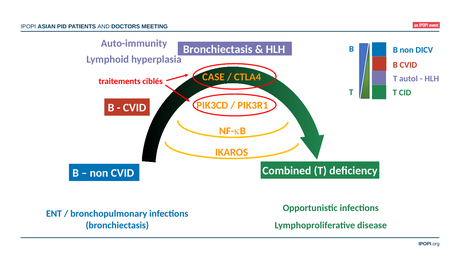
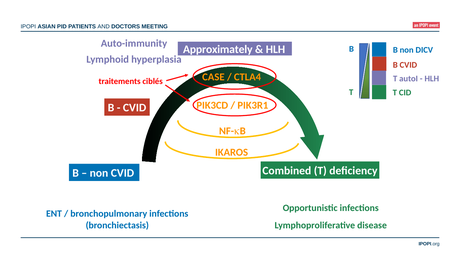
Bronchiectasis at (218, 49): Bronchiectasis -> Approximately
